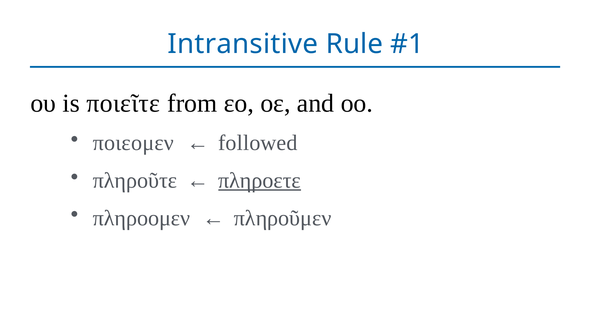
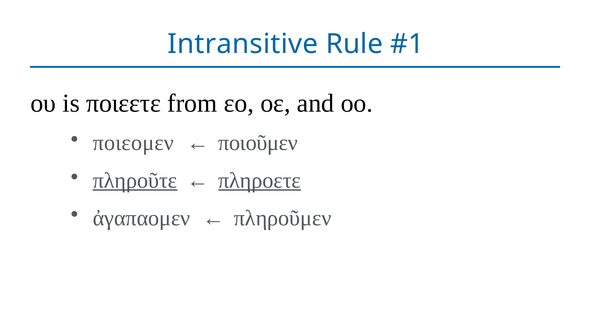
ποιεῖτε: ποιεῖτε -> ποιεετε
followed: followed -> ποιοῦμεν
πληροῦτε underline: none -> present
πληροομεν: πληροομεν -> ἀγαπαομεν
